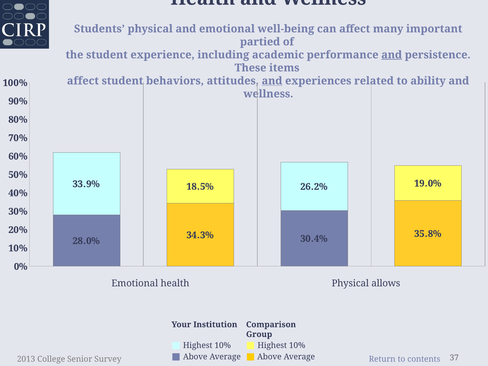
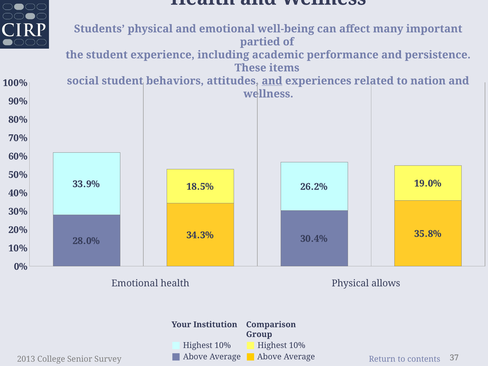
and at (392, 55) underline: present -> none
affect at (83, 81): affect -> social
ability: ability -> nation
